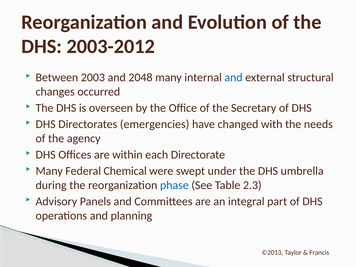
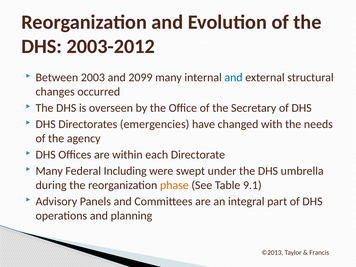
2048: 2048 -> 2099
Chemical: Chemical -> Including
phase colour: blue -> orange
2.3: 2.3 -> 9.1
